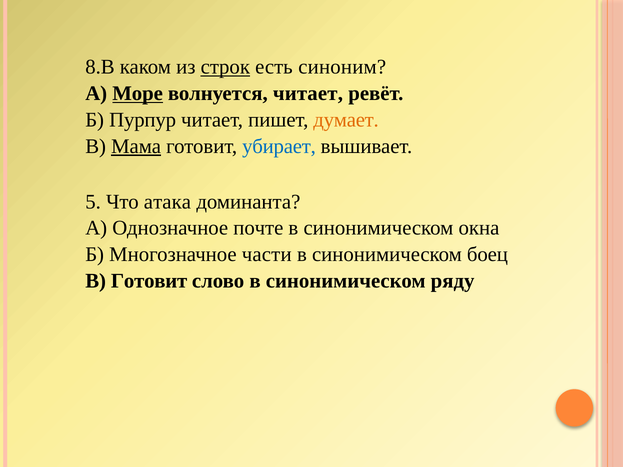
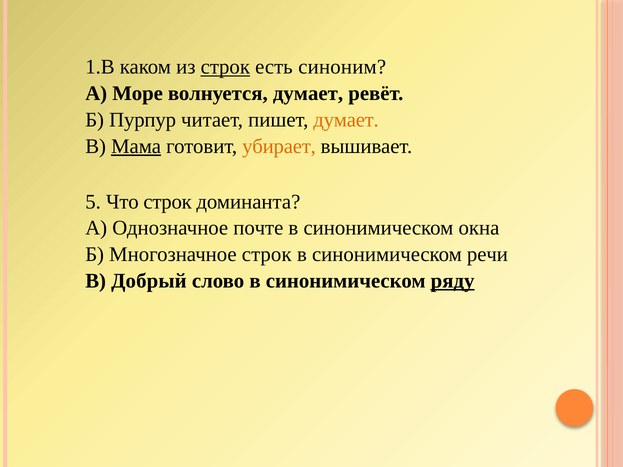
8.В: 8.В -> 1.В
Море underline: present -> none
волнуется читает: читает -> думает
убирает colour: blue -> orange
Что атака: атака -> строк
Многозначное части: части -> строк
боец: боец -> речи
В Готовит: Готовит -> Добрый
ряду underline: none -> present
